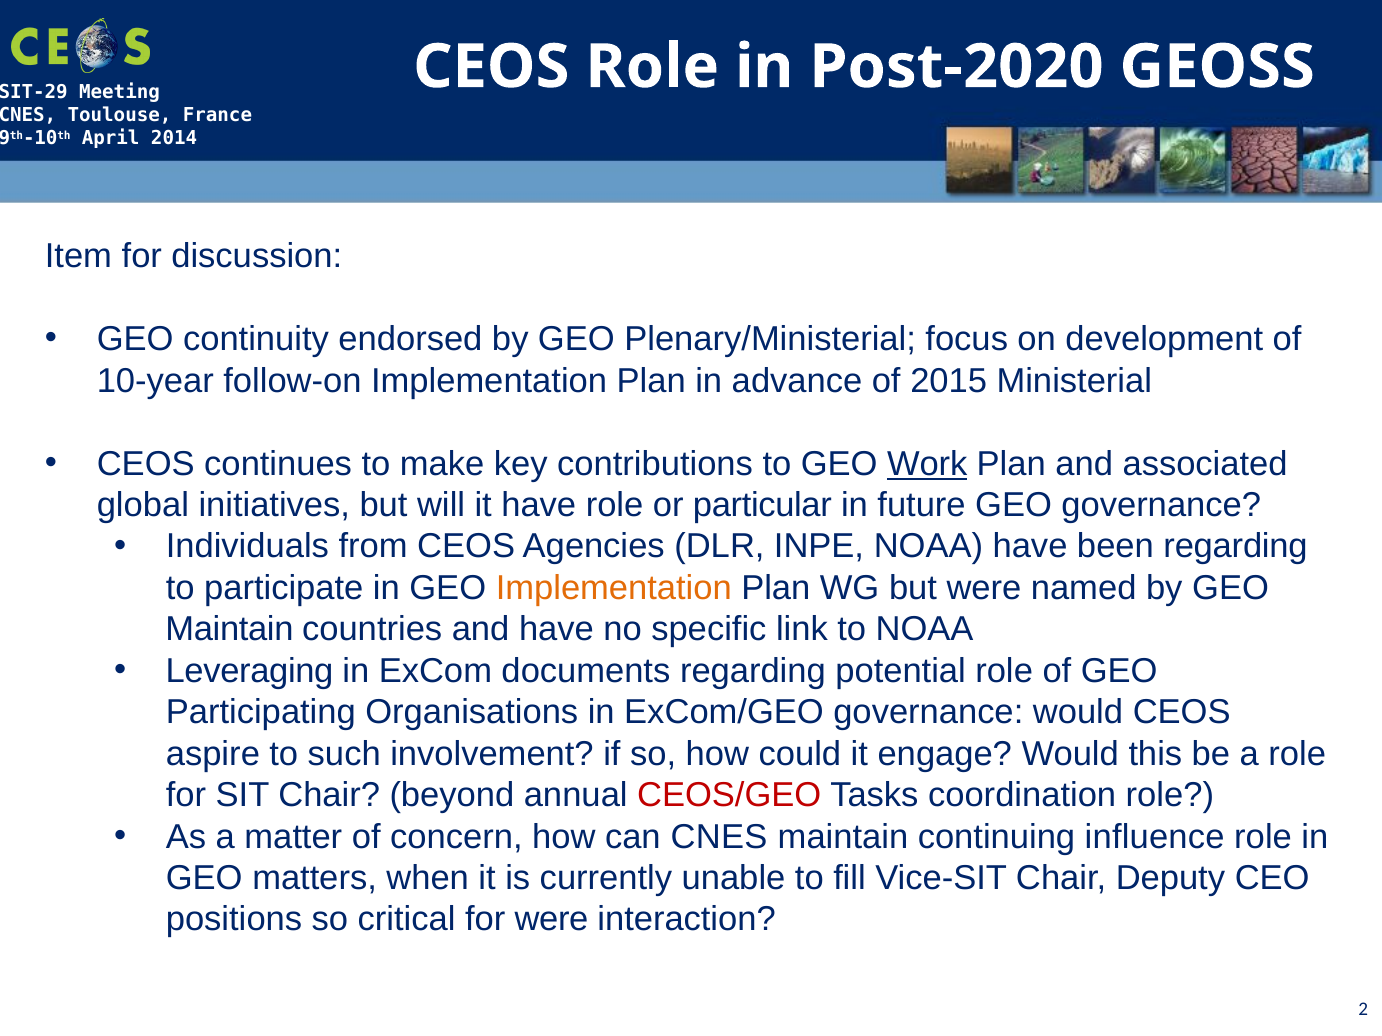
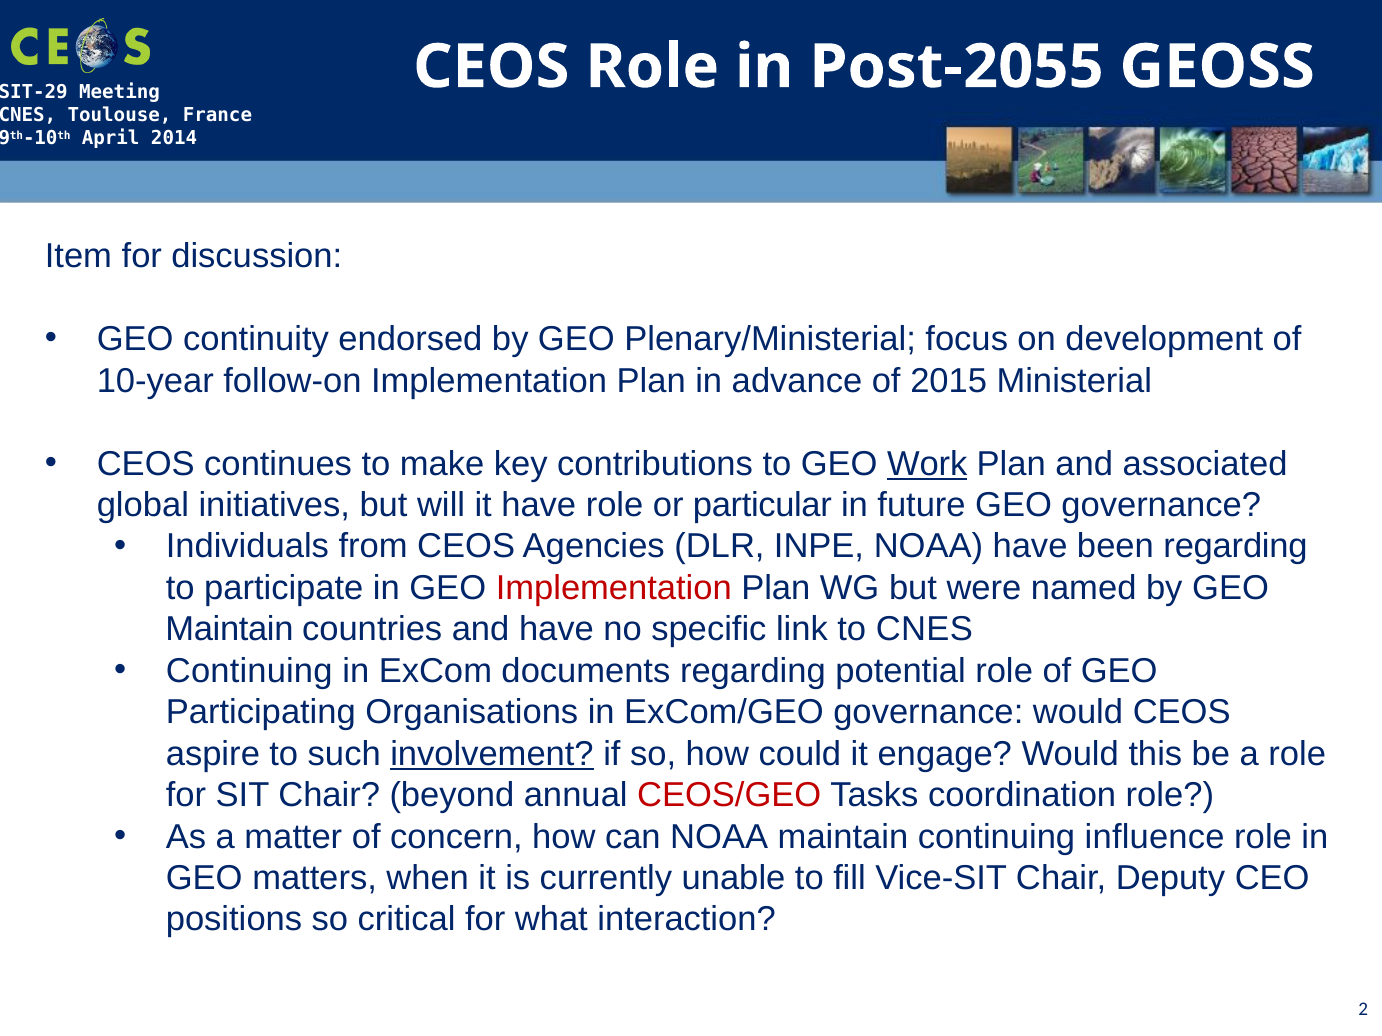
Post-2020: Post-2020 -> Post-2055
Implementation at (614, 588) colour: orange -> red
to NOAA: NOAA -> CNES
Leveraging at (250, 671): Leveraging -> Continuing
involvement underline: none -> present
can CNES: CNES -> NOAA
for were: were -> what
